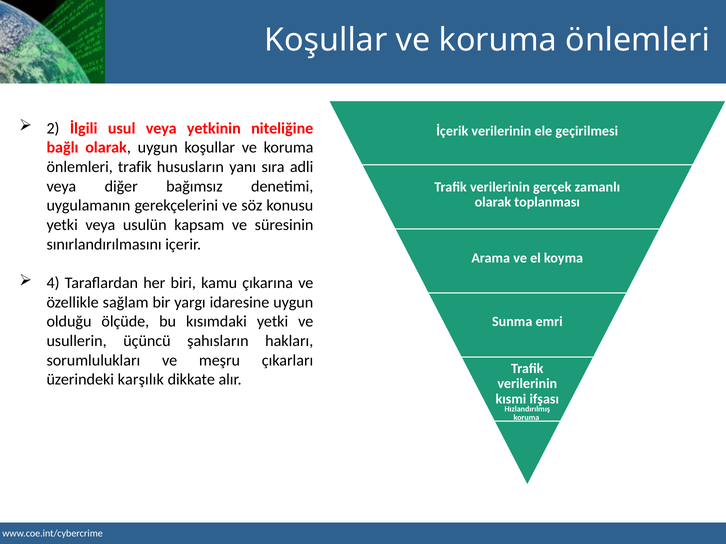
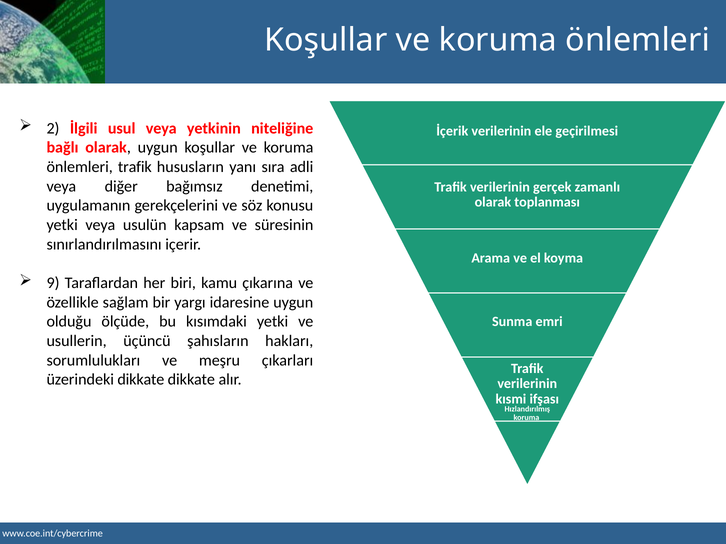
4: 4 -> 9
üzerindeki karşılık: karşılık -> dikkate
